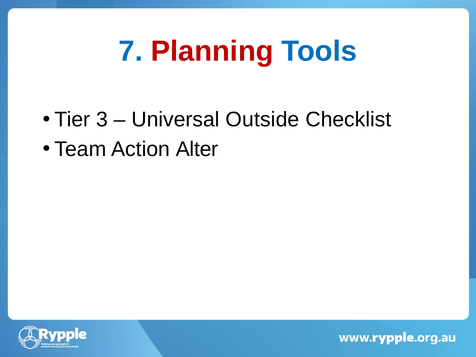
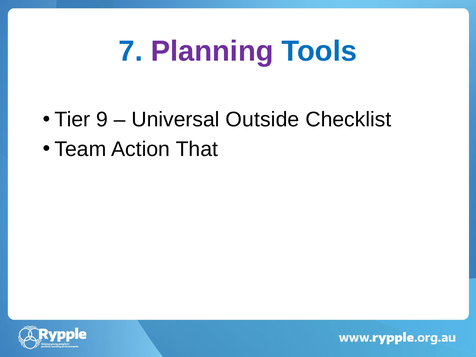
Planning colour: red -> purple
3: 3 -> 9
Alter: Alter -> That
